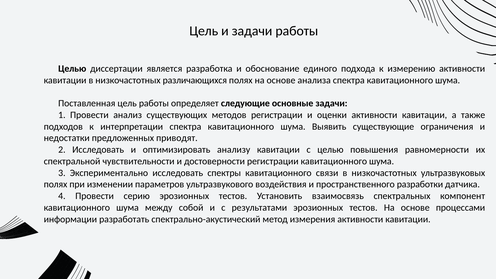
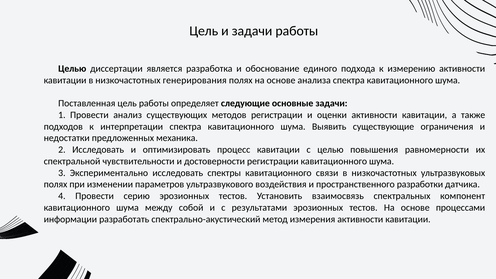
различающихся: различающихся -> генерирования
приводят: приводят -> механика
анализу: анализу -> процесс
